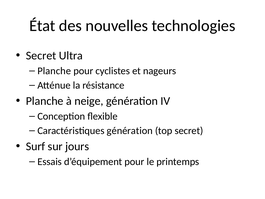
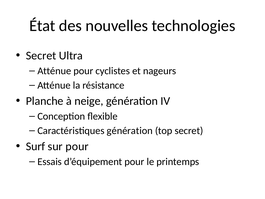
Planche at (54, 71): Planche -> Atténue
sur jours: jours -> pour
